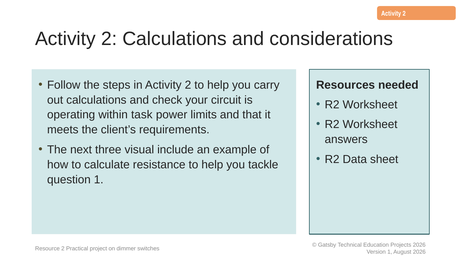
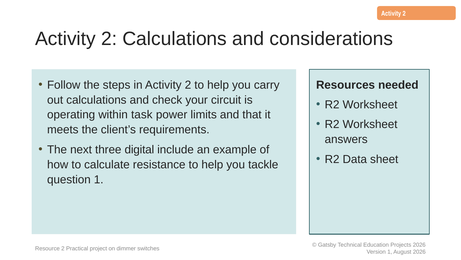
visual: visual -> digital
